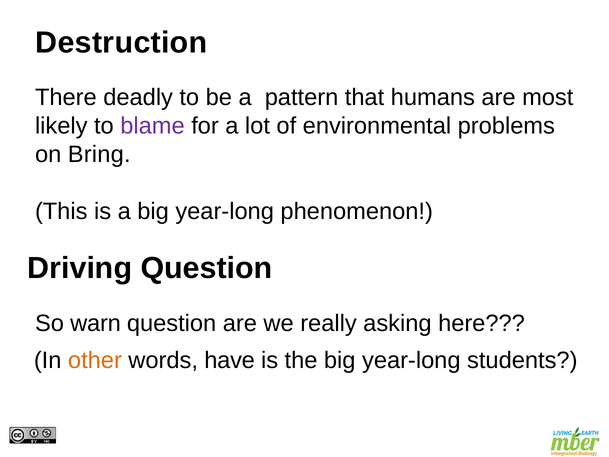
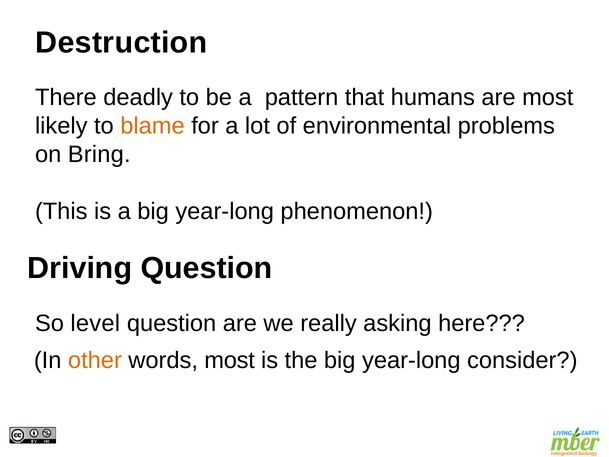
blame colour: purple -> orange
warn: warn -> level
words have: have -> most
students: students -> consider
